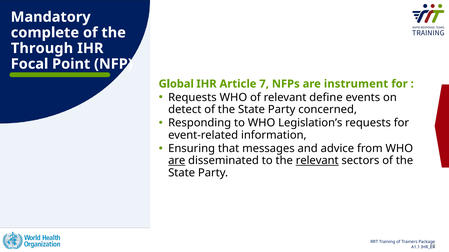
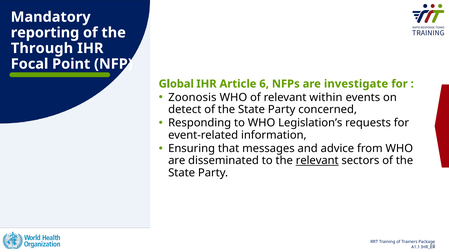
complete: complete -> reporting
7: 7 -> 6
instrument: instrument -> investigate
Requests at (192, 98): Requests -> Zoonosis
define: define -> within
are at (177, 161) underline: present -> none
